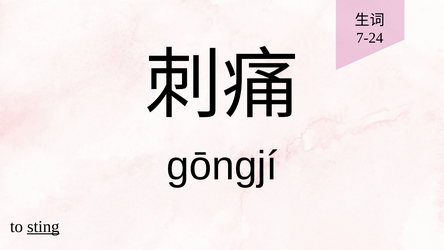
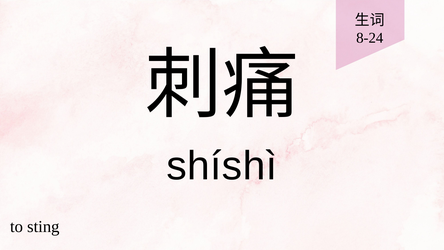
7-24: 7-24 -> 8-24
gōngjí: gōngjí -> shíshì
sting underline: present -> none
